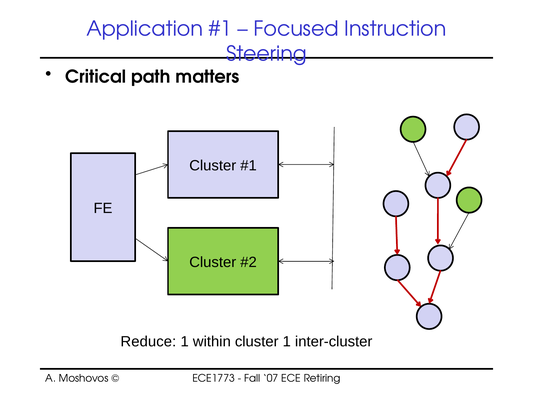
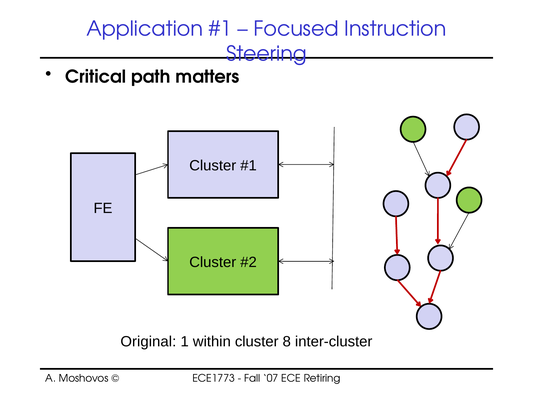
Reduce: Reduce -> Original
cluster 1: 1 -> 8
